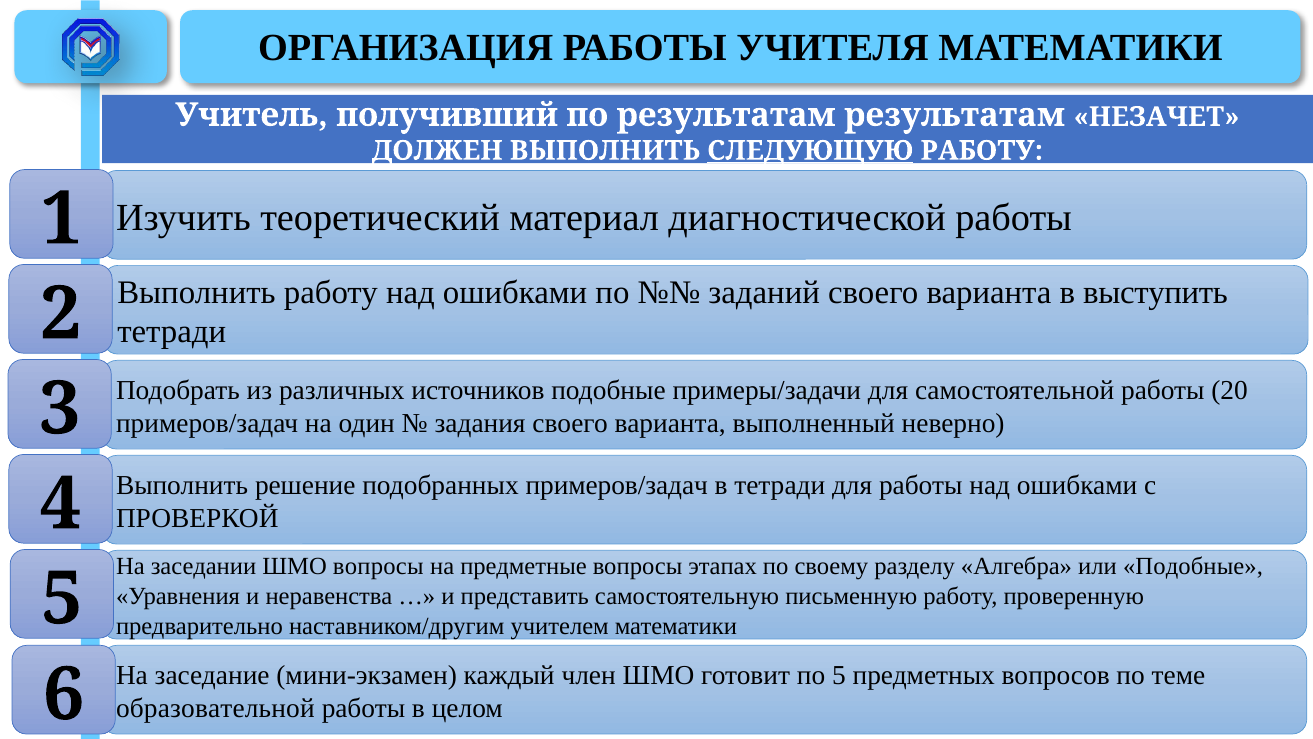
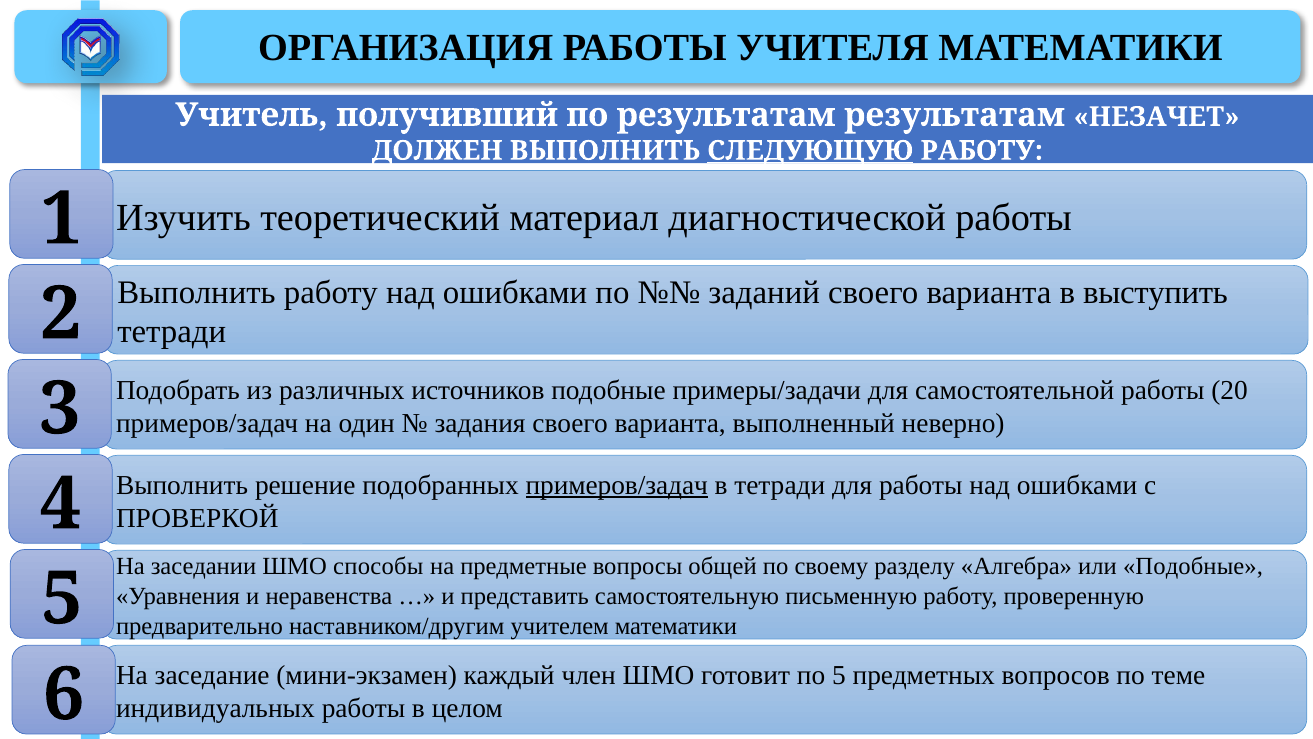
примеров/задач at (617, 485) underline: none -> present
ШМО вопросы: вопросы -> способы
этапах: этапах -> общей
образовательной: образовательной -> индивидуальных
